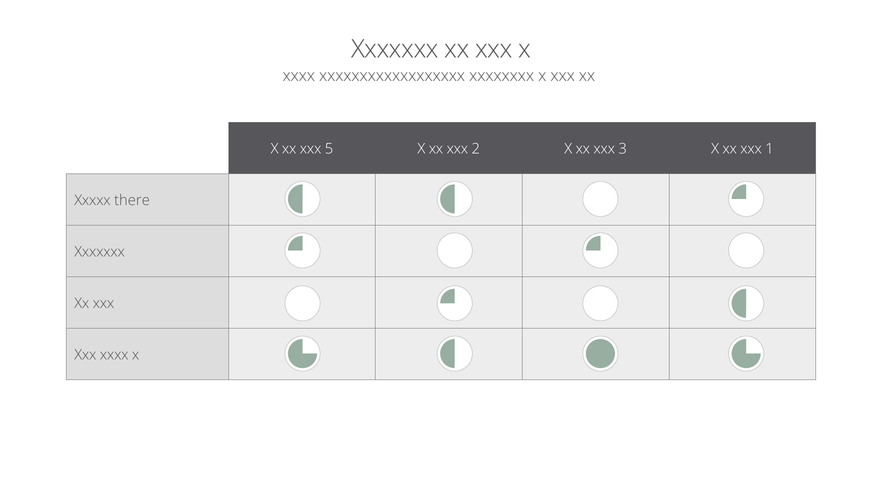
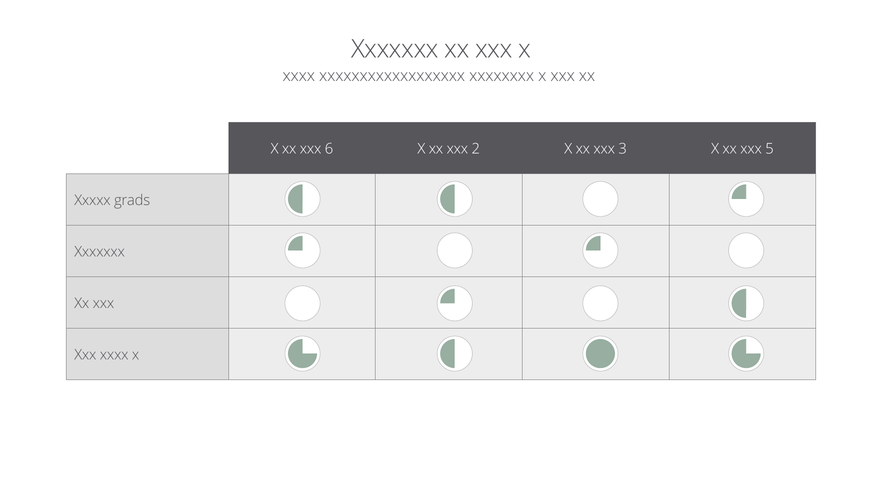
5: 5 -> 6
1: 1 -> 5
there: there -> grads
